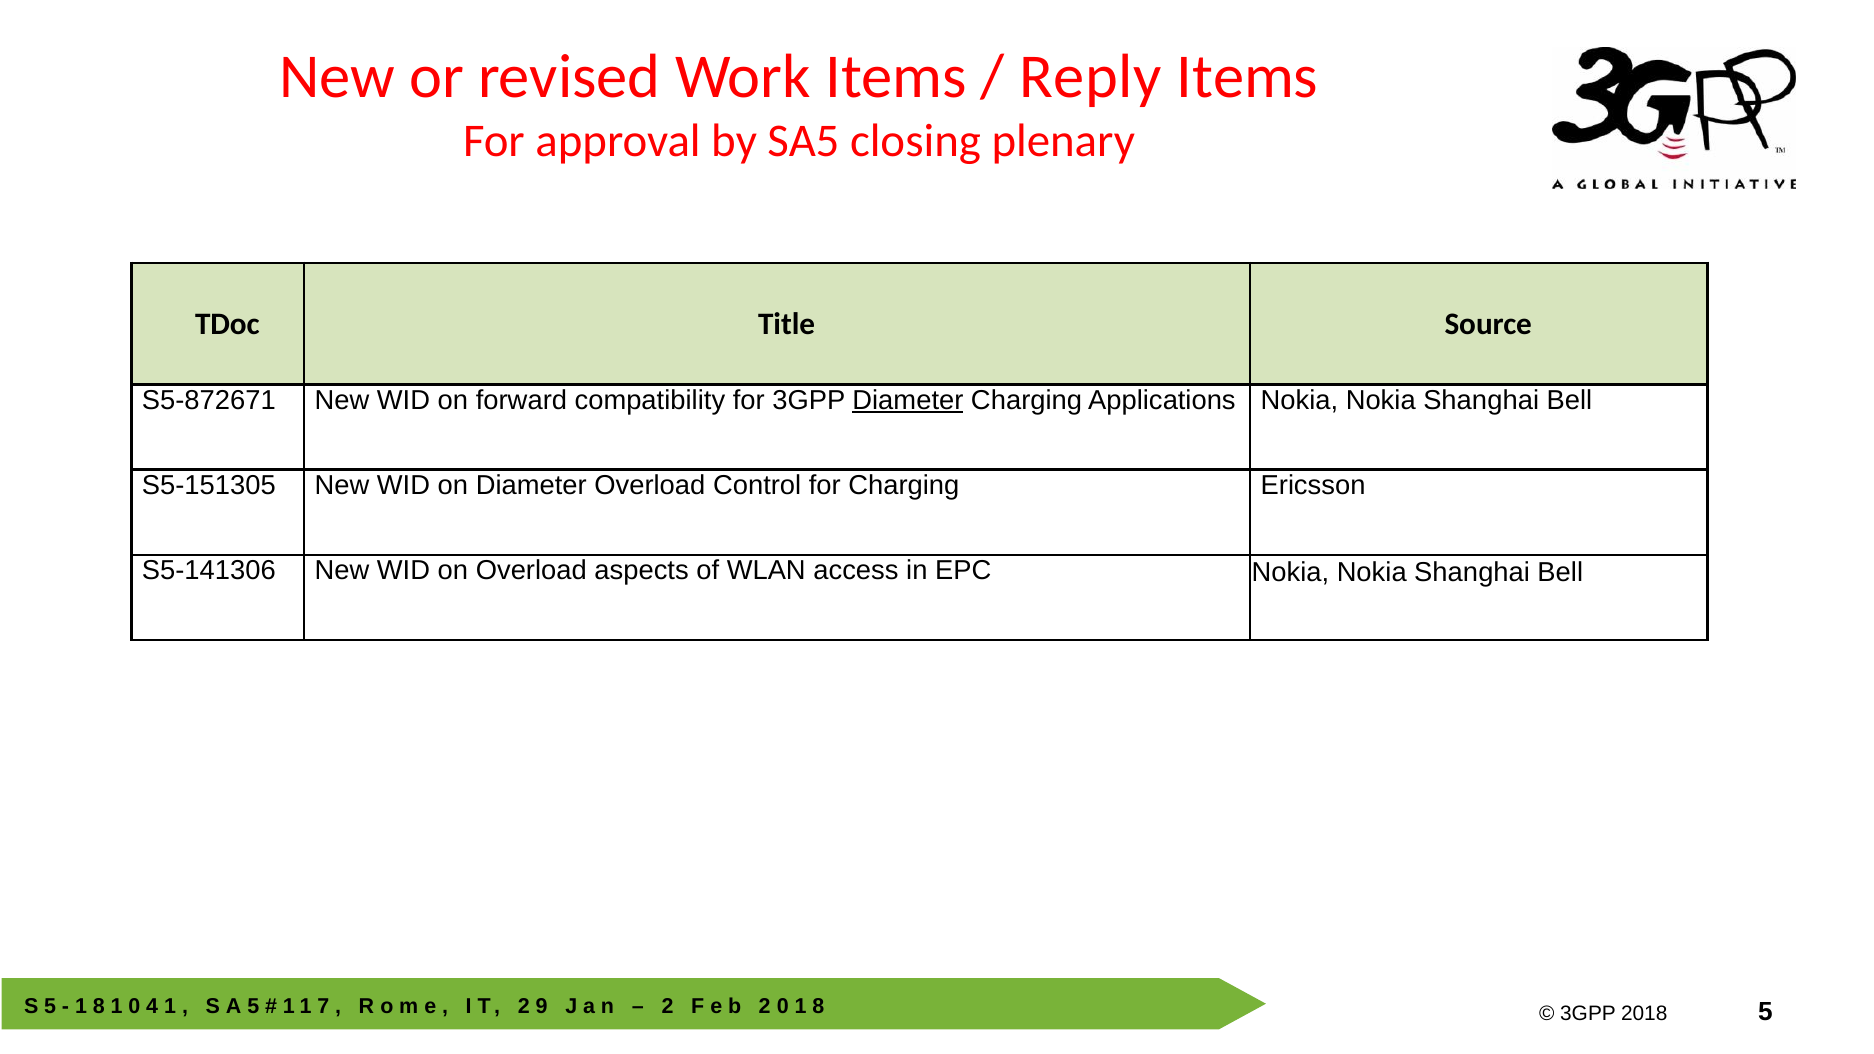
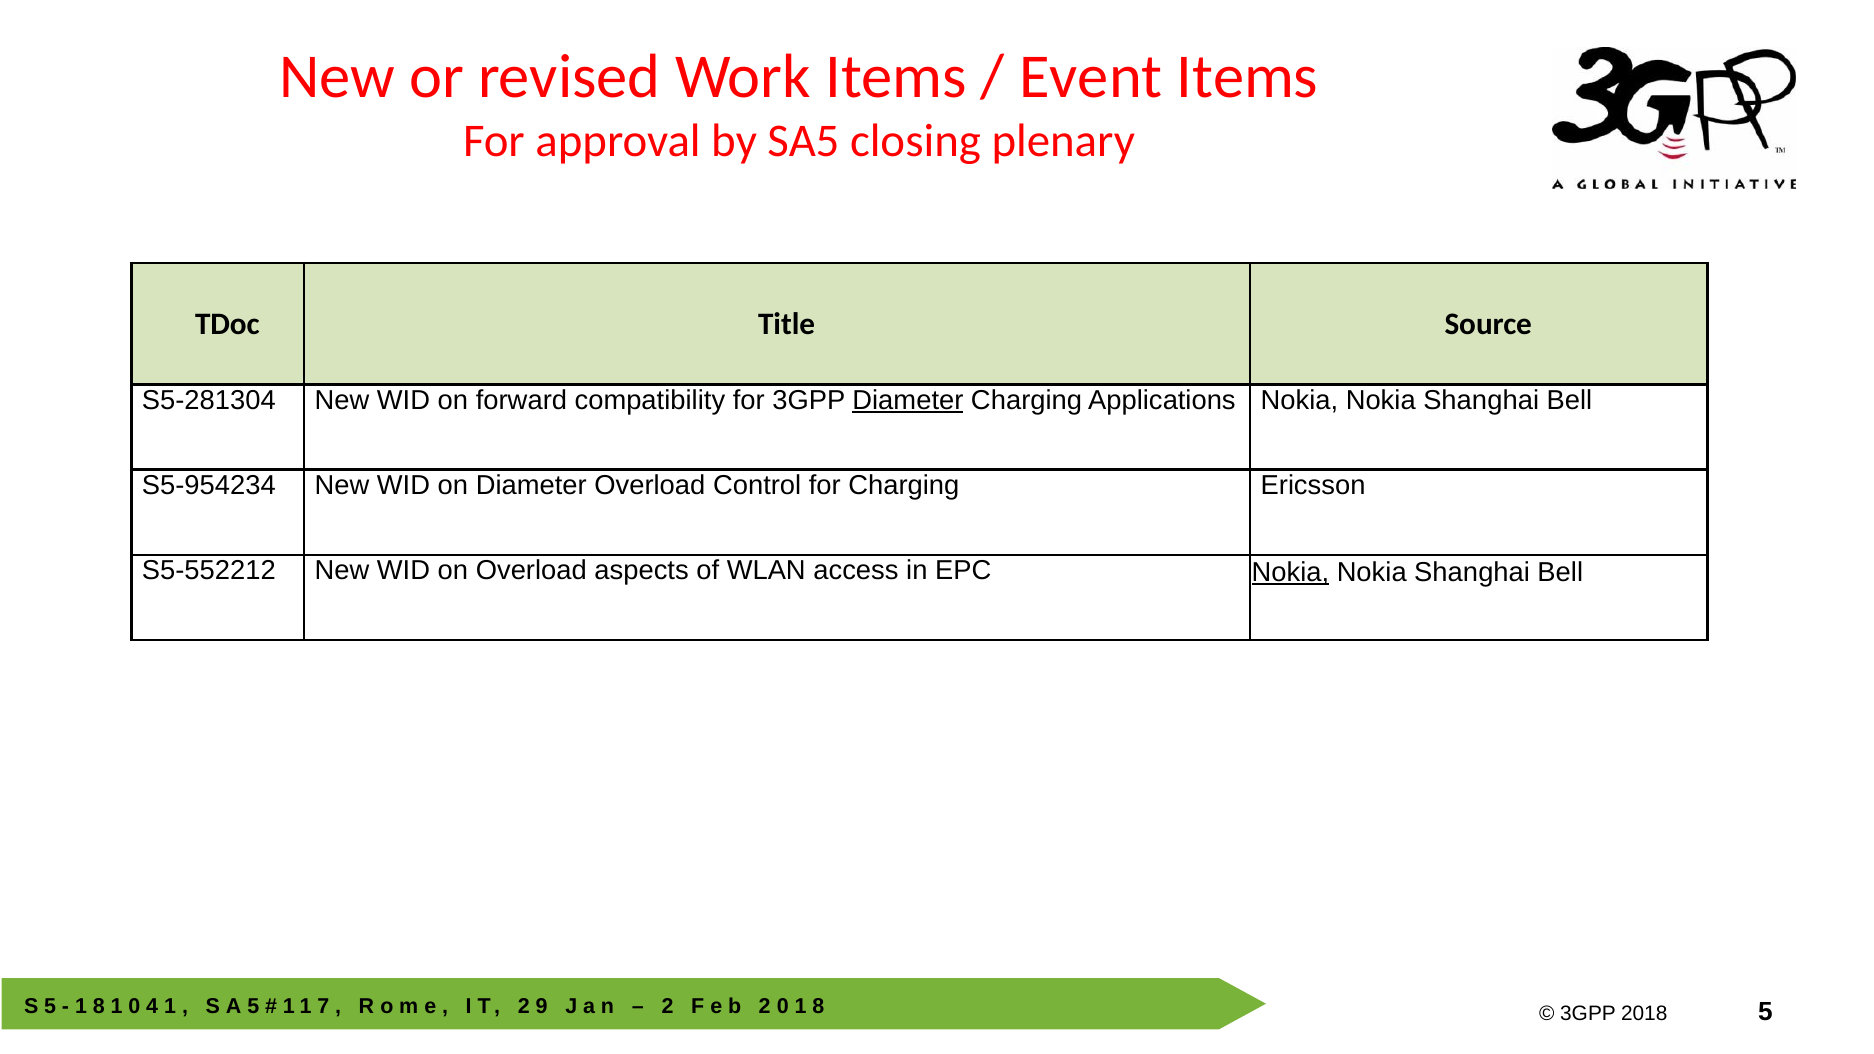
Reply: Reply -> Event
S5-872671: S5-872671 -> S5-281304
S5-151305: S5-151305 -> S5-954234
S5-141306: S5-141306 -> S5-552212
Nokia at (1290, 572) underline: none -> present
